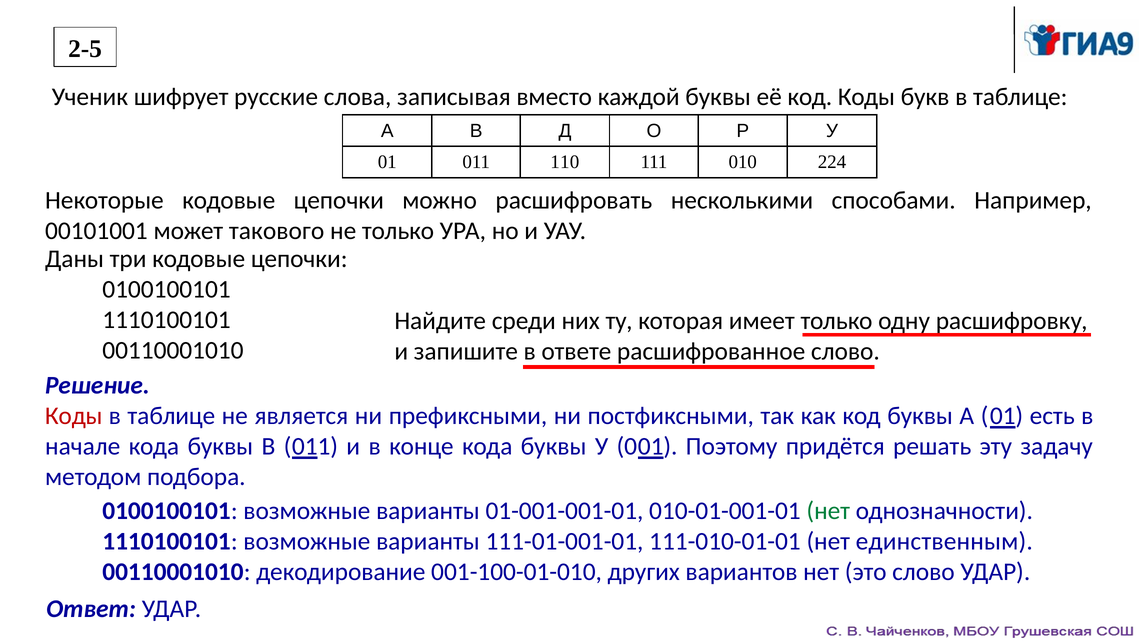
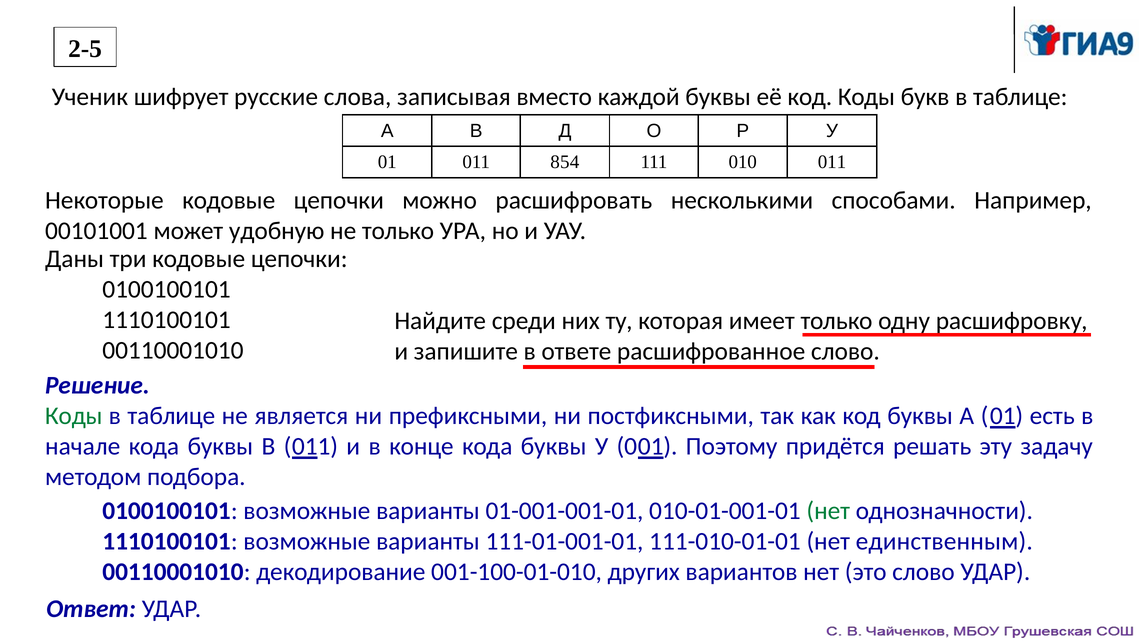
110: 110 -> 854
010 224: 224 -> 011
такового: такового -> удобную
Коды at (74, 416) colour: red -> green
